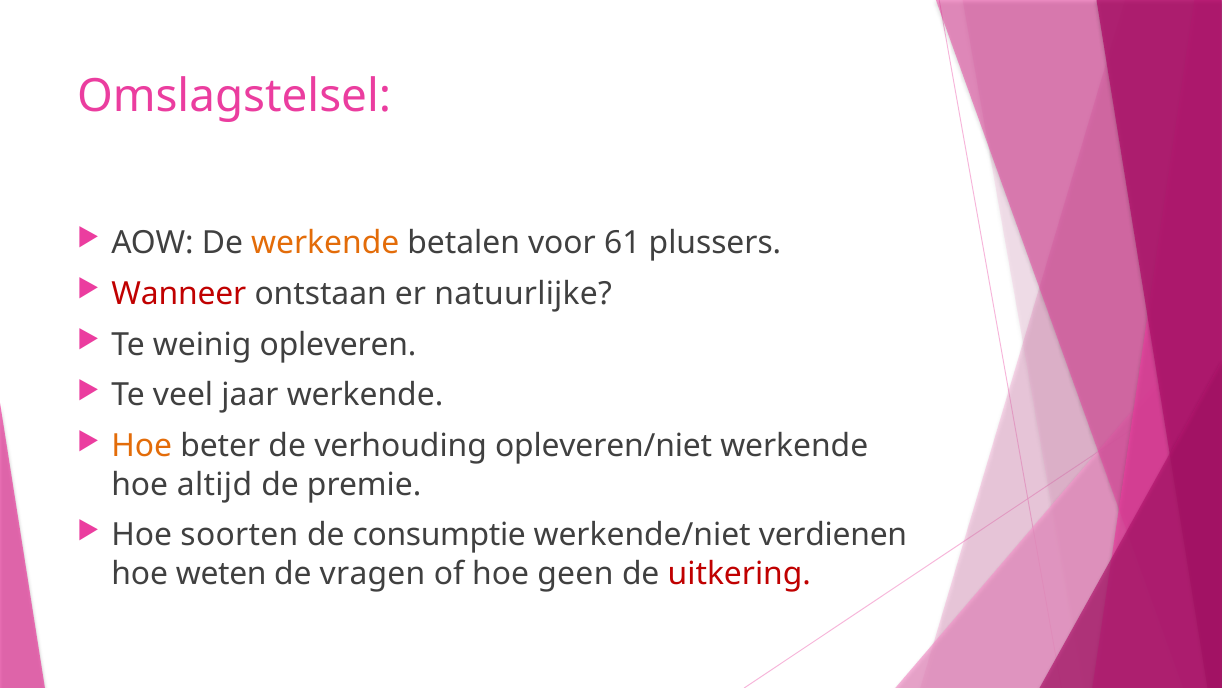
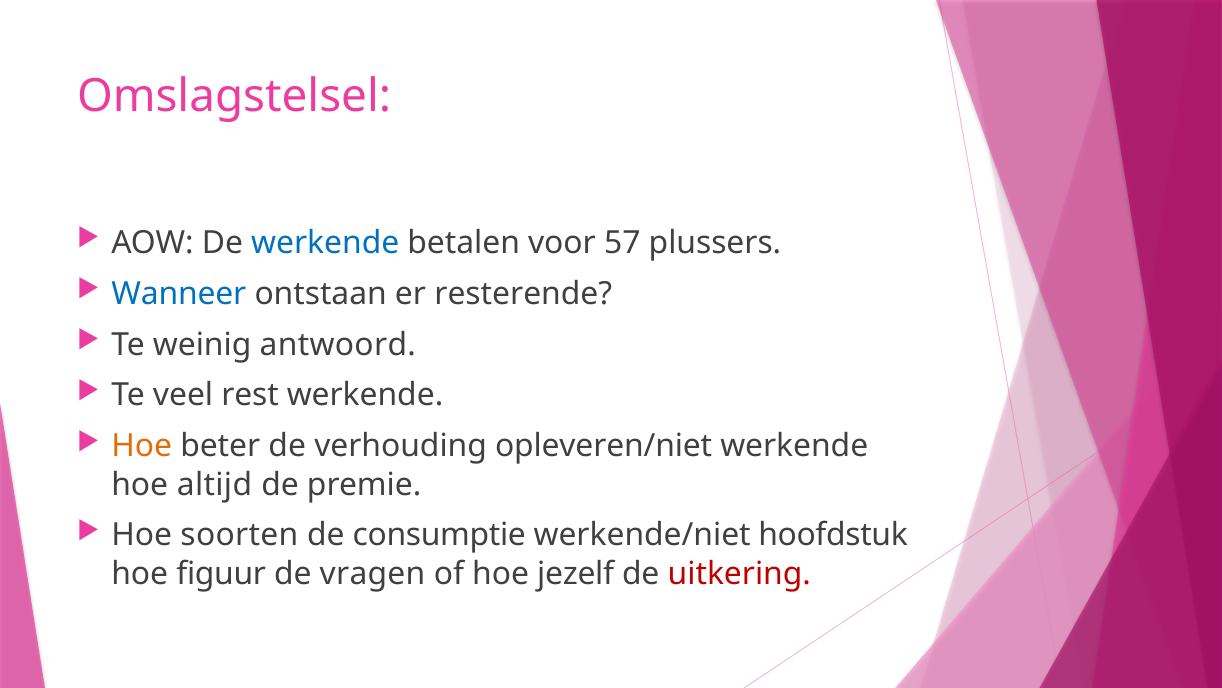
werkende at (325, 242) colour: orange -> blue
61: 61 -> 57
Wanneer colour: red -> blue
natuurlijke: natuurlijke -> resterende
opleveren: opleveren -> antwoord
jaar: jaar -> rest
verdienen: verdienen -> hoofdstuk
weten: weten -> figuur
geen: geen -> jezelf
